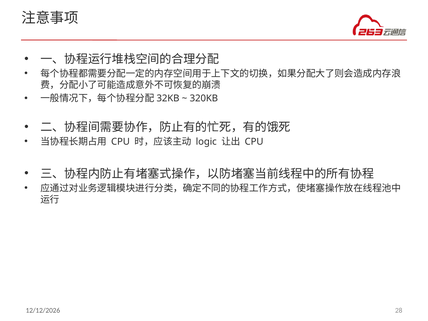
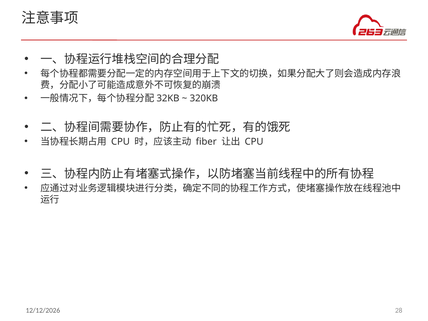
logic: logic -> fiber
